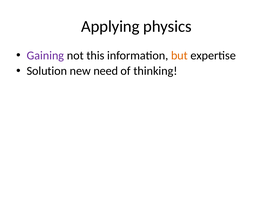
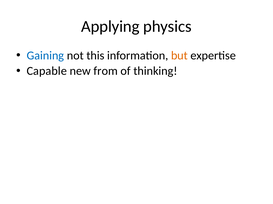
Gaining colour: purple -> blue
Solution: Solution -> Capable
need: need -> from
